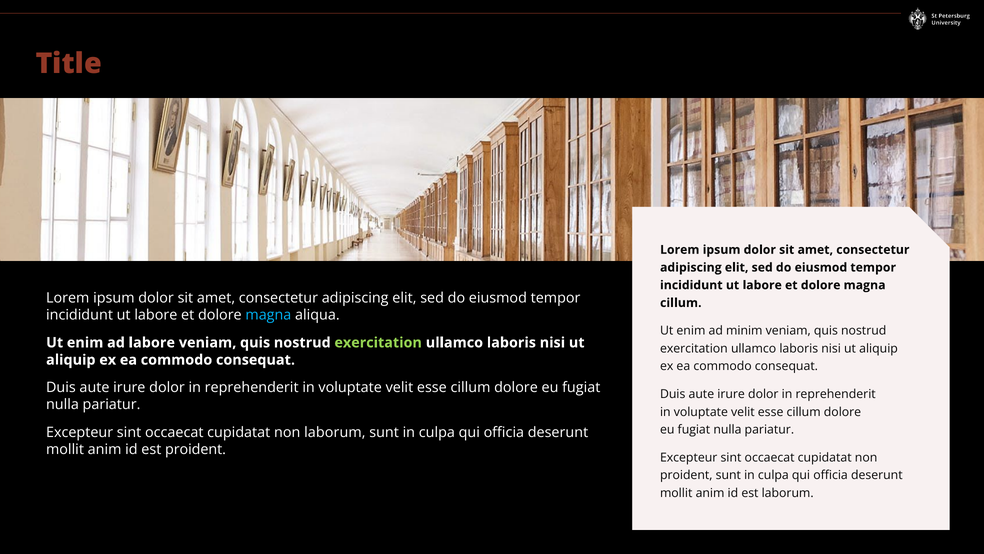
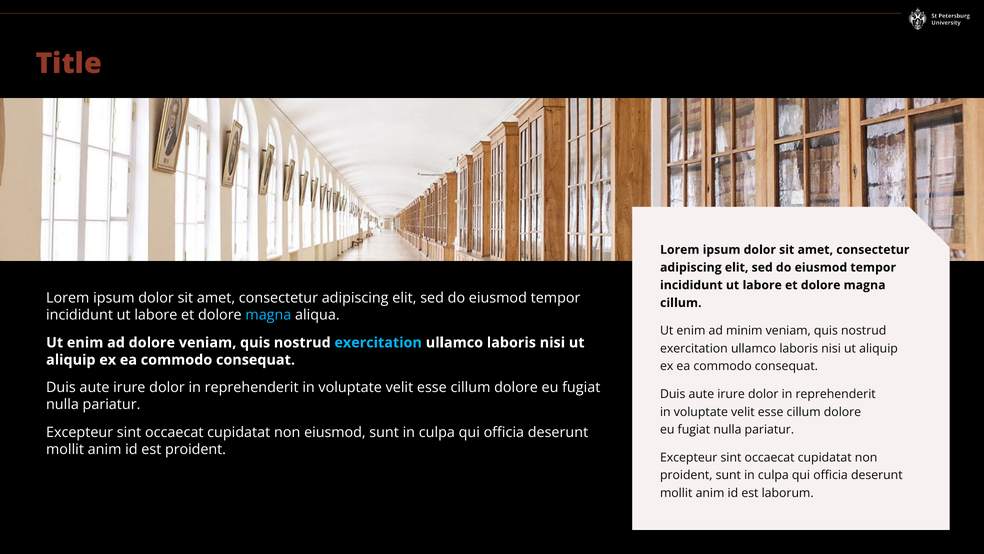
ad labore: labore -> dolore
exercitation at (378, 342) colour: light green -> light blue
non laborum: laborum -> eiusmod
